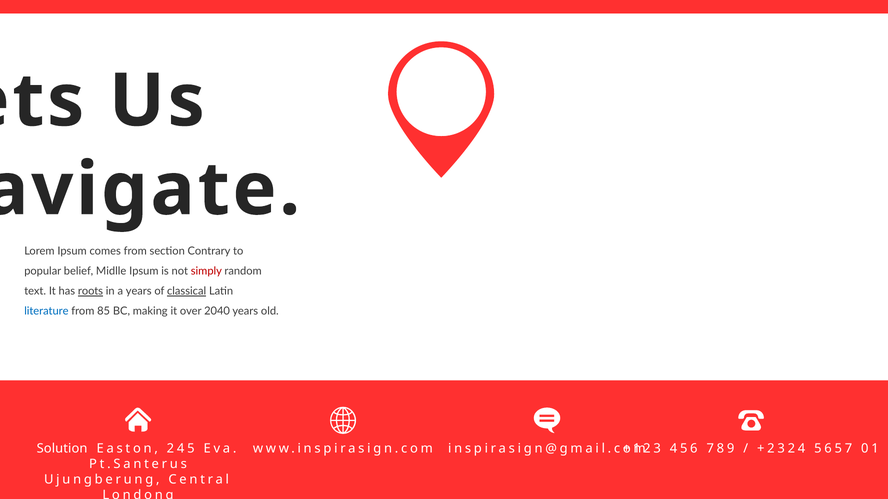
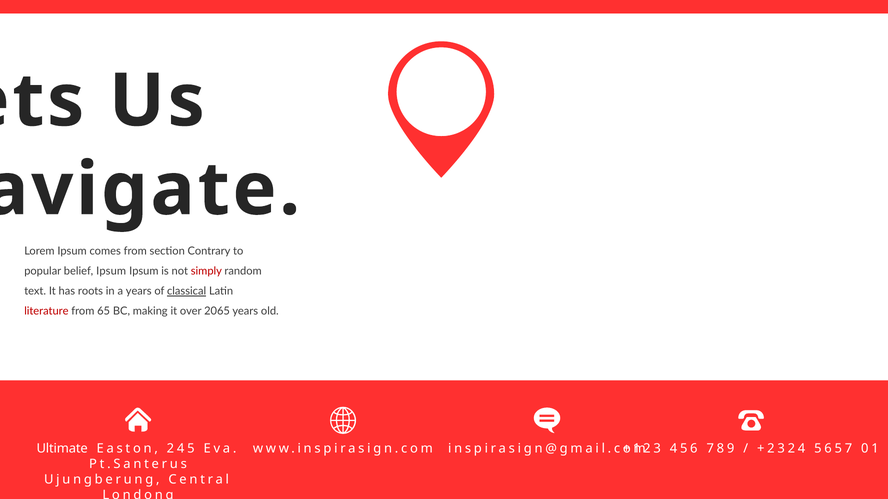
belief Midlle: Midlle -> Ipsum
roots underline: present -> none
literature colour: blue -> red
85: 85 -> 65
2040: 2040 -> 2065
Solution: Solution -> Ultimate
